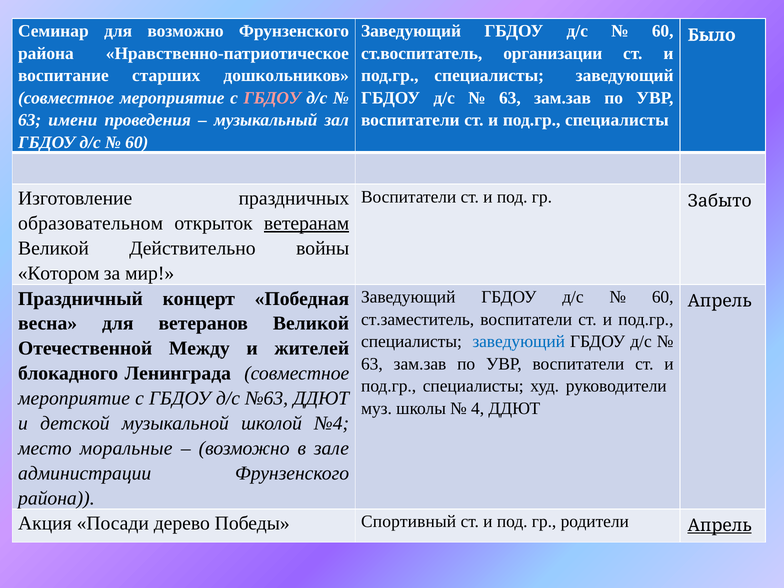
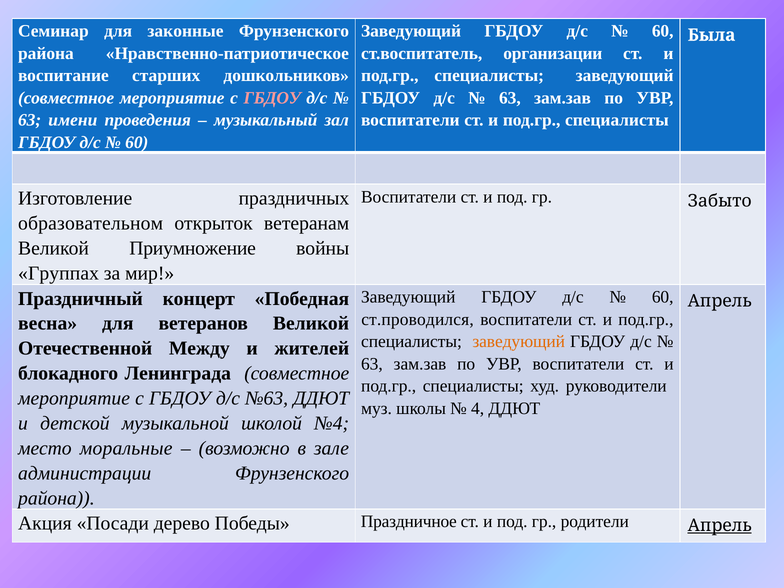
для возможно: возможно -> законные
Было: Было -> Была
ветеранам underline: present -> none
Действительно: Действительно -> Приумножение
Котором: Котором -> Группах
ст.заместитель: ст.заместитель -> ст.проводился
заведующий at (519, 342) colour: blue -> orange
Спортивный: Спортивный -> Праздничное
